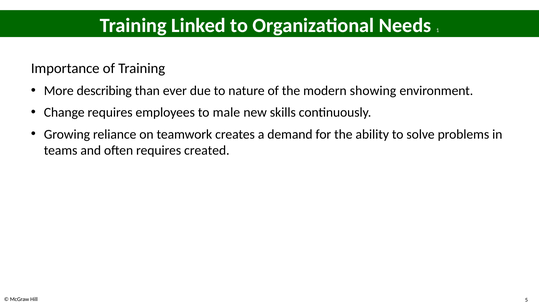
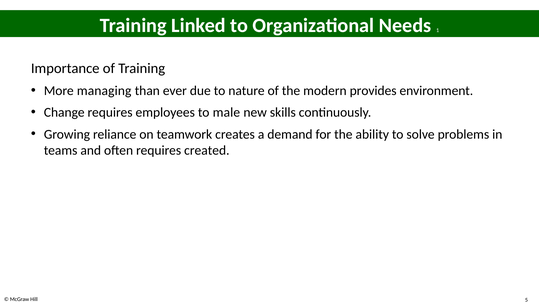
describing: describing -> managing
showing: showing -> provides
